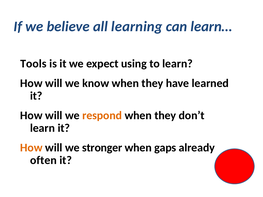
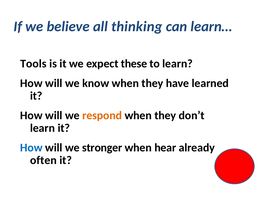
learning: learning -> thinking
using: using -> these
How at (31, 148) colour: orange -> blue
gaps: gaps -> hear
